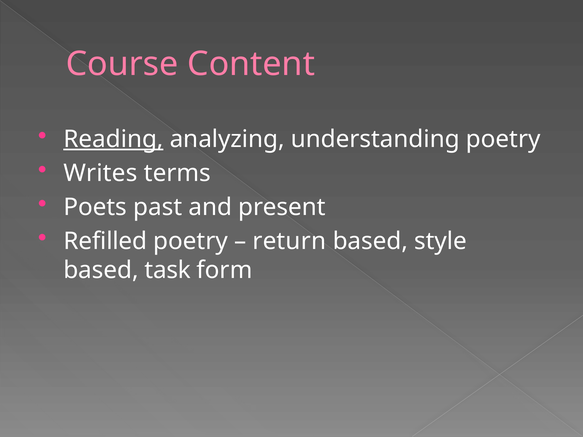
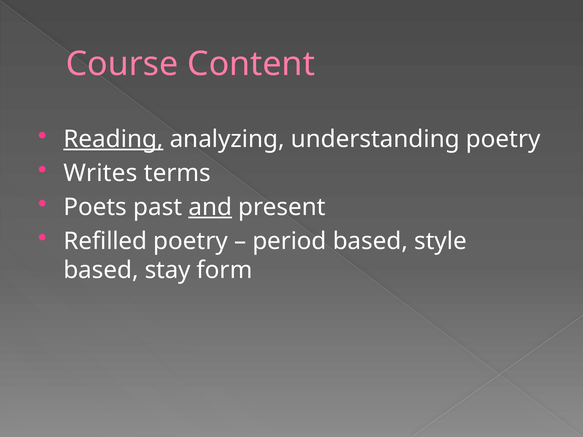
and underline: none -> present
return: return -> period
task: task -> stay
